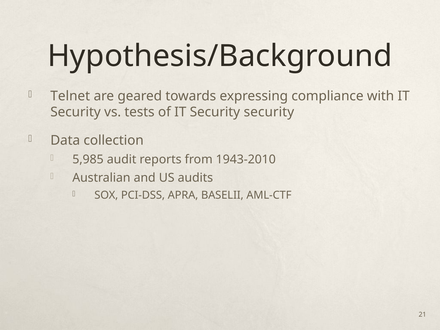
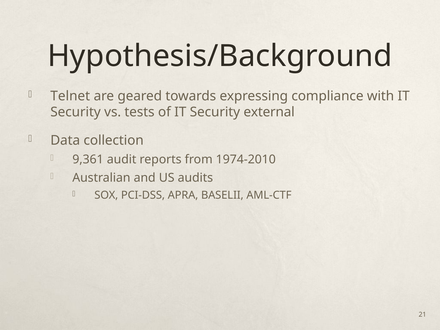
Security security: security -> external
5,985: 5,985 -> 9,361
1943-2010: 1943-2010 -> 1974-2010
